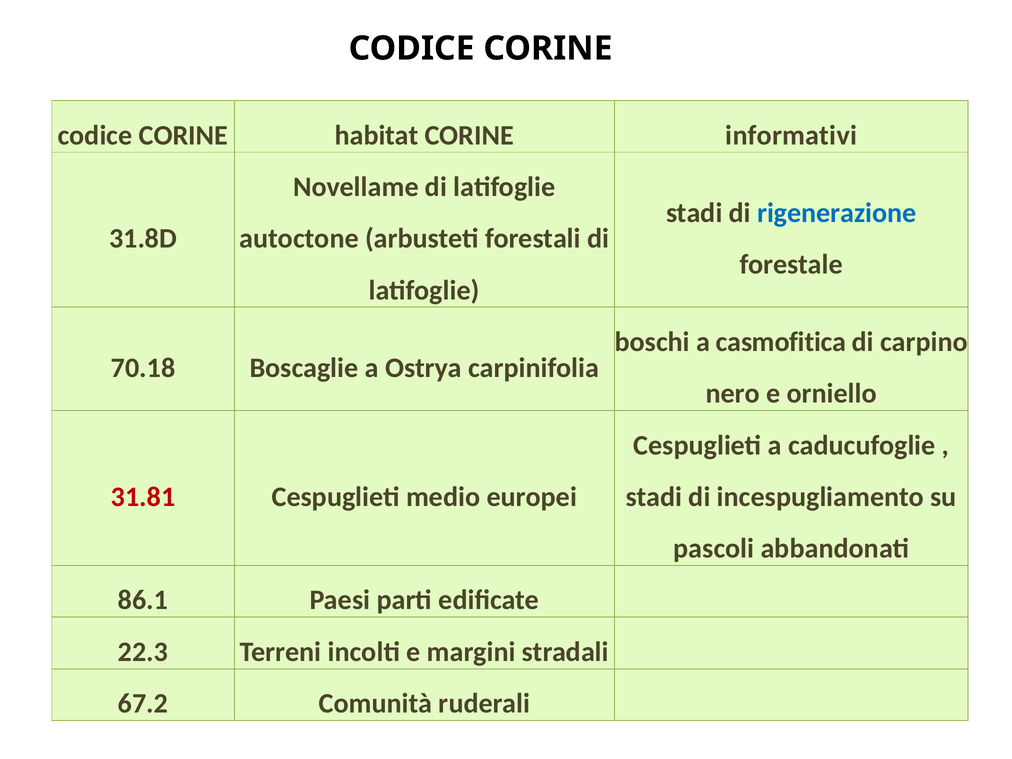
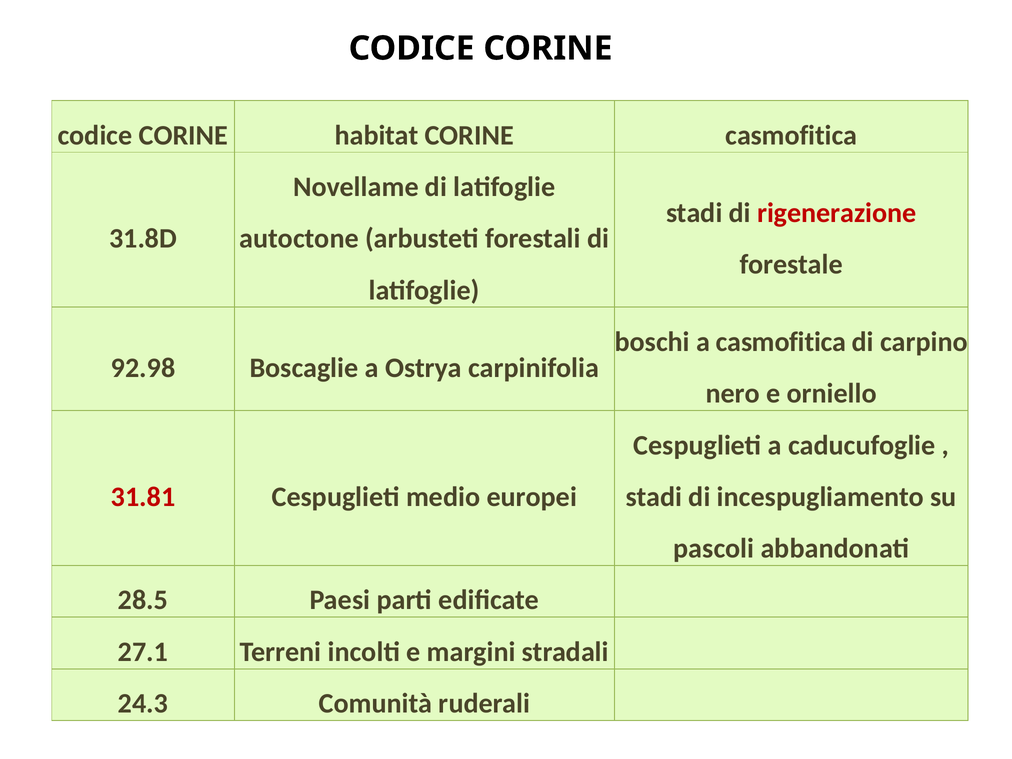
CORINE informativi: informativi -> casmofitica
rigenerazione colour: blue -> red
70.18: 70.18 -> 92.98
86.1: 86.1 -> 28.5
22.3: 22.3 -> 27.1
67.2: 67.2 -> 24.3
